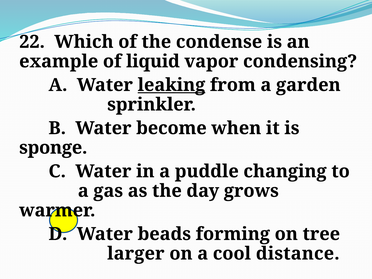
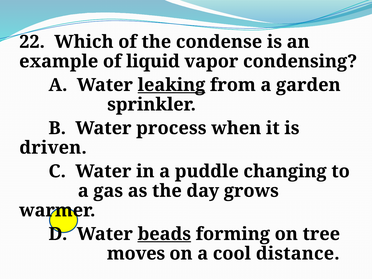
become: become -> process
sponge: sponge -> driven
beads underline: none -> present
larger: larger -> moves
